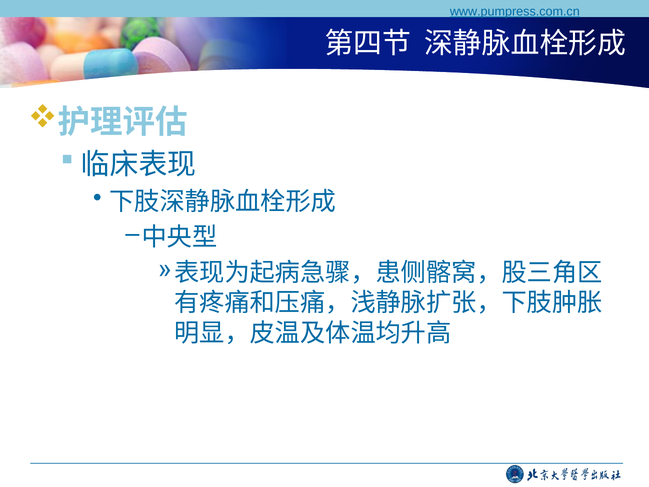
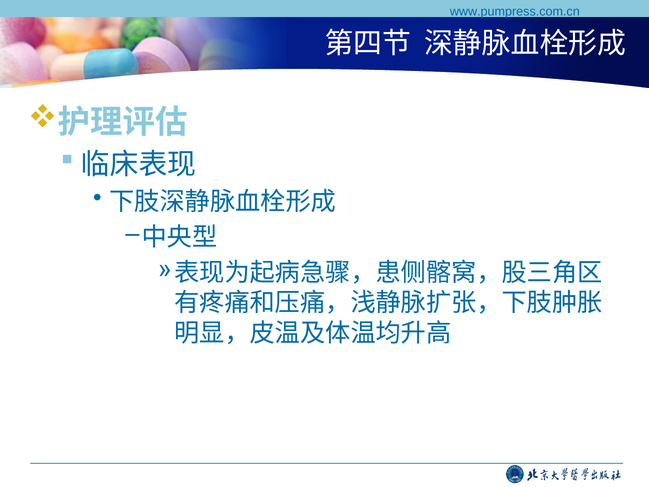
www.pumpress.com.cn underline: present -> none
